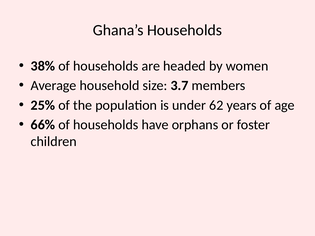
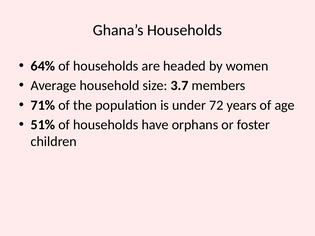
38%: 38% -> 64%
25%: 25% -> 71%
62: 62 -> 72
66%: 66% -> 51%
